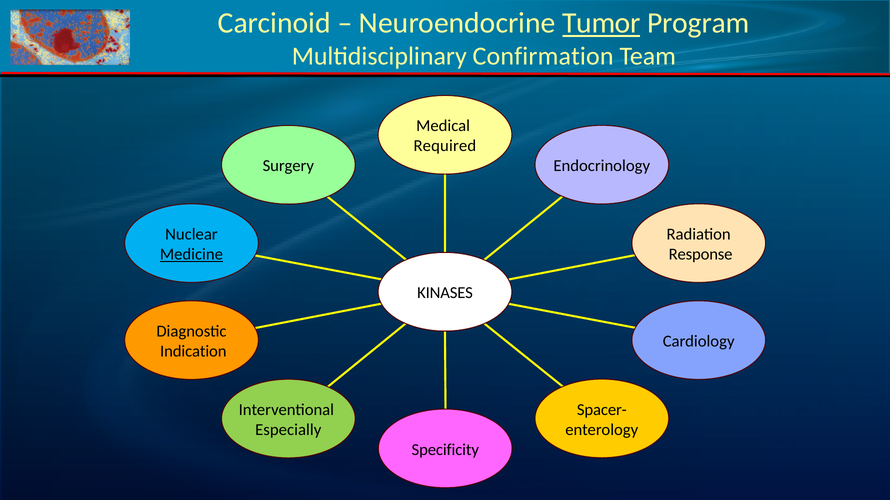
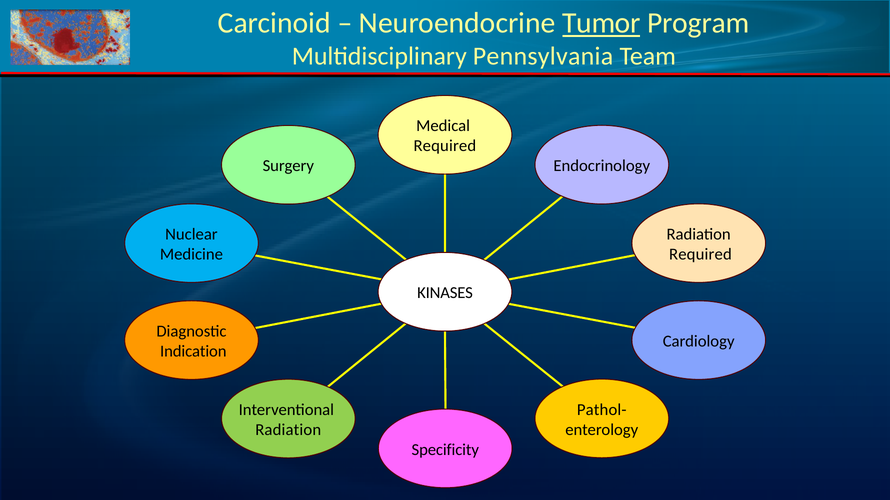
Confirmation: Confirmation -> Pennsylvania
Medicine underline: present -> none
Response at (701, 255): Response -> Required
Spacer-: Spacer- -> Pathol-
Especially at (288, 430): Especially -> Radiation
